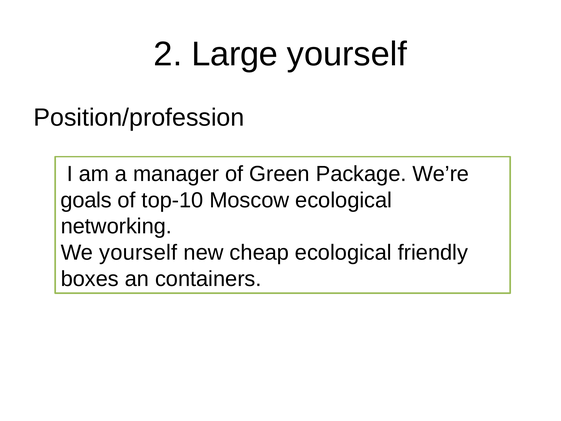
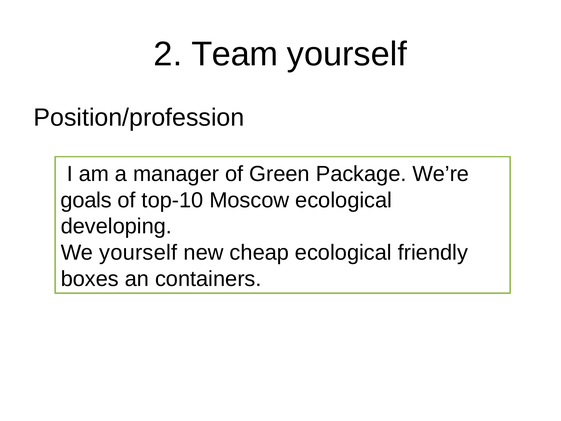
Large: Large -> Team
networking: networking -> developing
